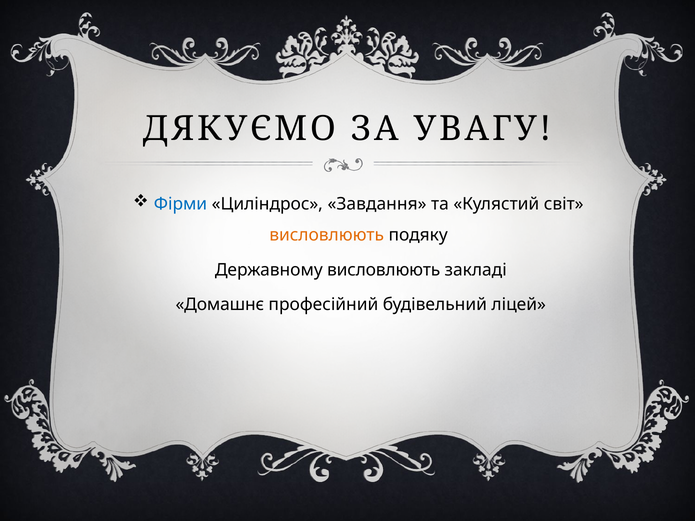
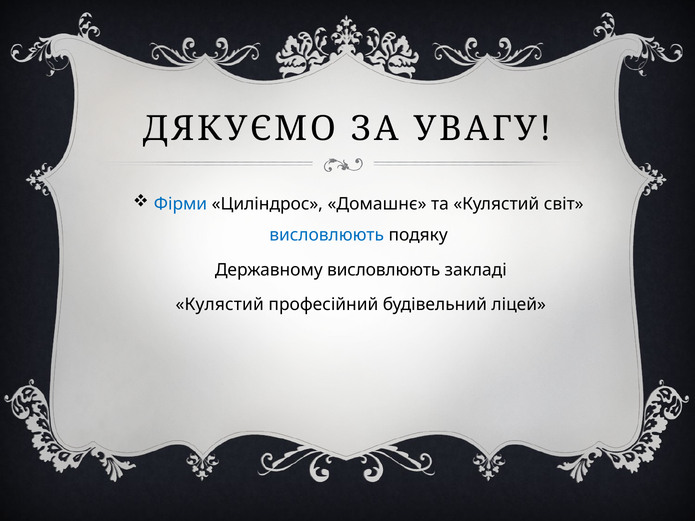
Завдання: Завдання -> Домашнє
висловлюють at (327, 235) colour: orange -> blue
Домашнє at (220, 305): Домашнє -> Кулястий
